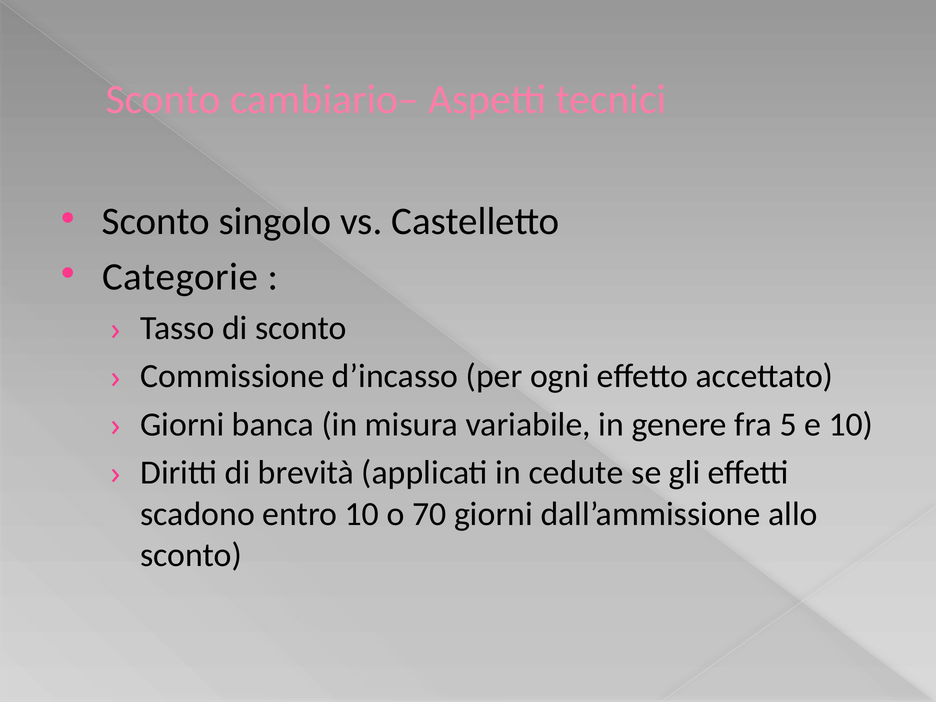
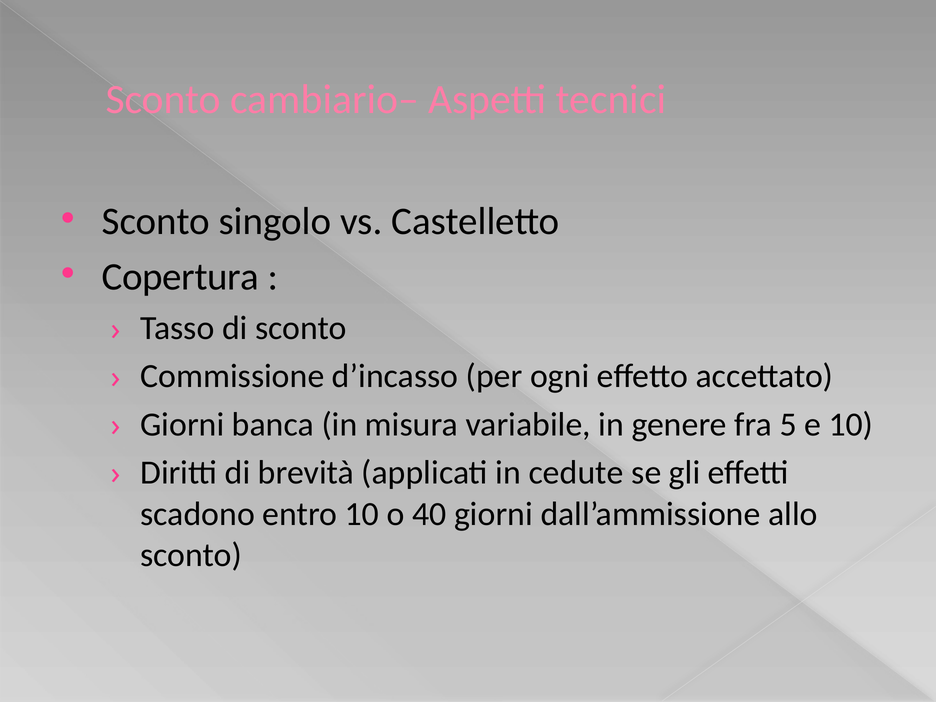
Categorie: Categorie -> Copertura
70: 70 -> 40
